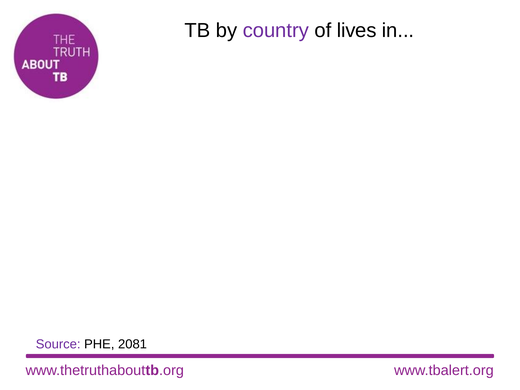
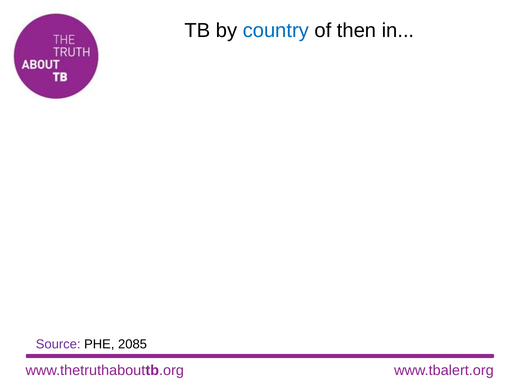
country colour: purple -> blue
lives: lives -> then
2081: 2081 -> 2085
